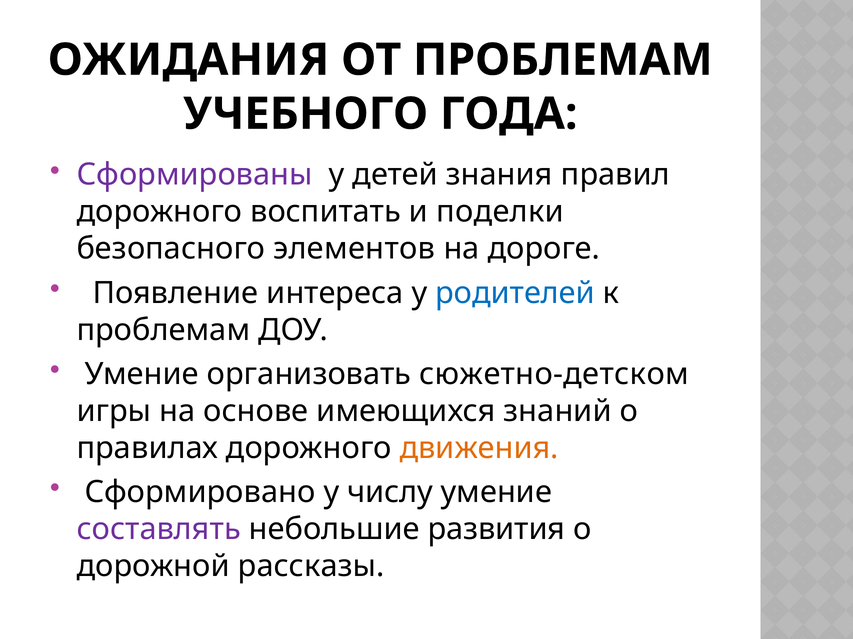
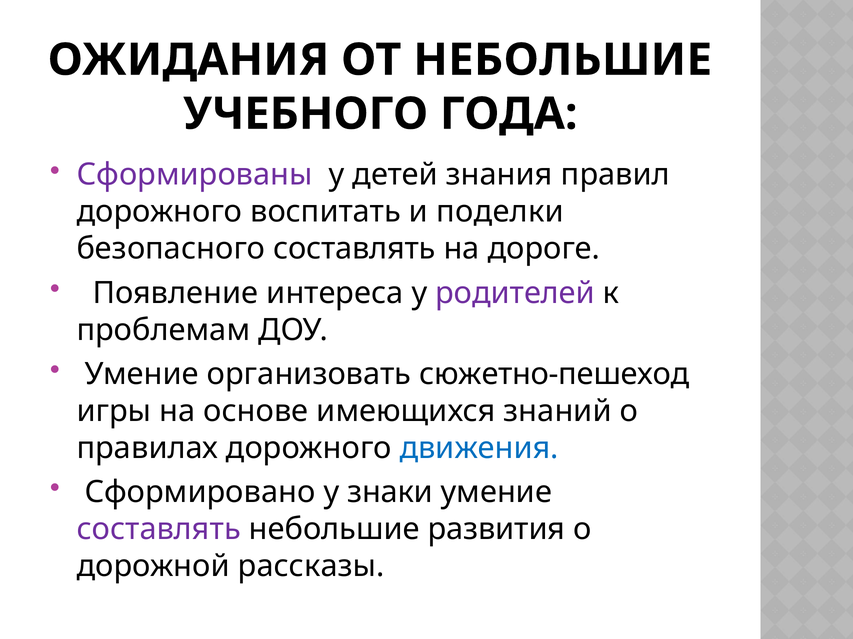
ОТ ПРОБЛЕМАМ: ПРОБЛЕМАМ -> НЕБОЛЬШИЕ
безопасного элементов: элементов -> составлять
родителей colour: blue -> purple
сюжетно-детском: сюжетно-детском -> сюжетно-пешеход
движения colour: orange -> blue
числу: числу -> знаки
